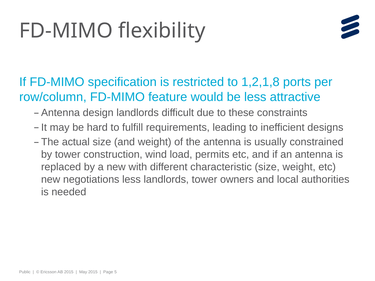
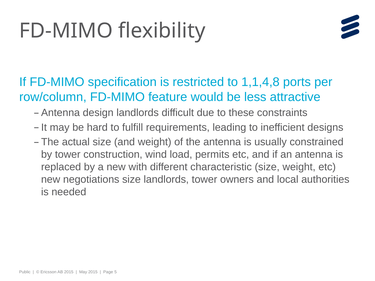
1,2,1,8: 1,2,1,8 -> 1,1,4,8
negotiations less: less -> size
